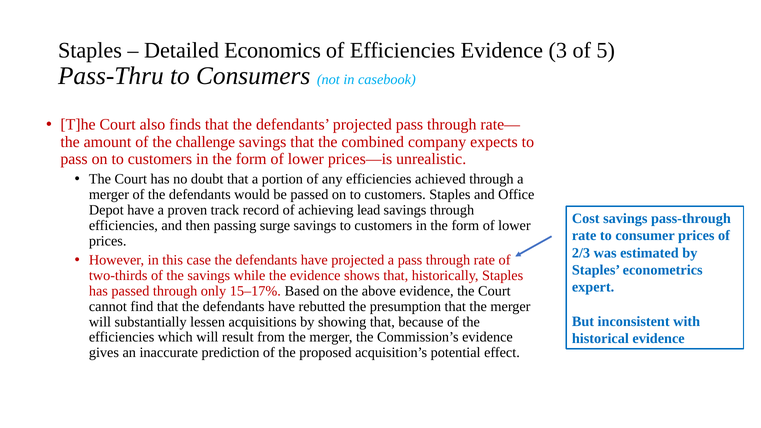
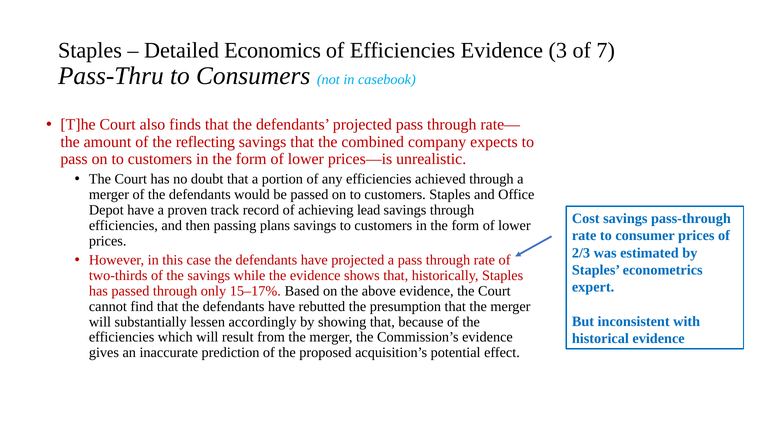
5: 5 -> 7
challenge: challenge -> reflecting
surge: surge -> plans
acquisitions: acquisitions -> accordingly
